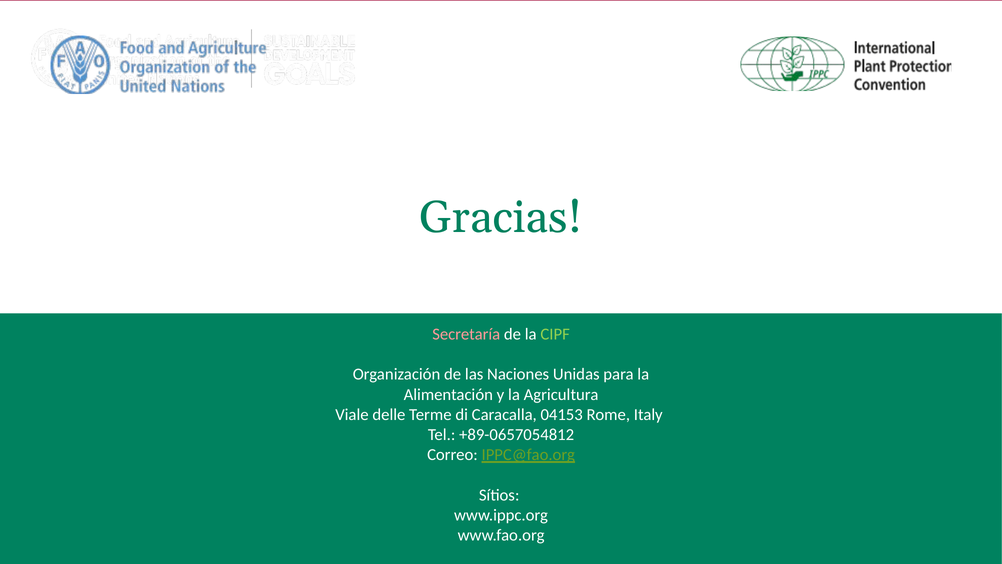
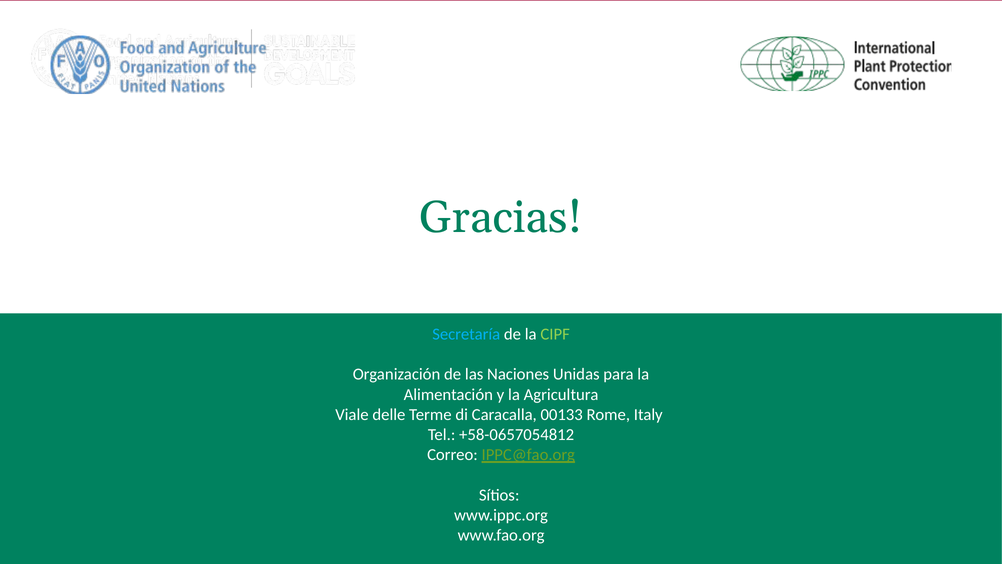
Secretaría colour: pink -> light blue
04153: 04153 -> 00133
+89-0657054812: +89-0657054812 -> +58-0657054812
